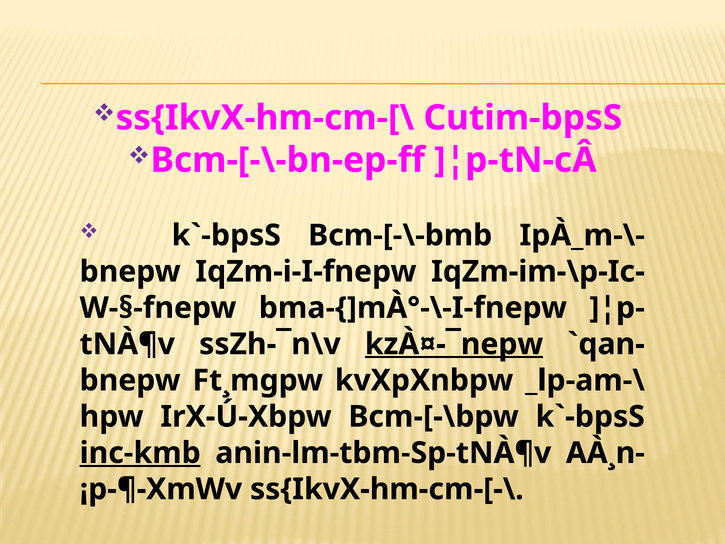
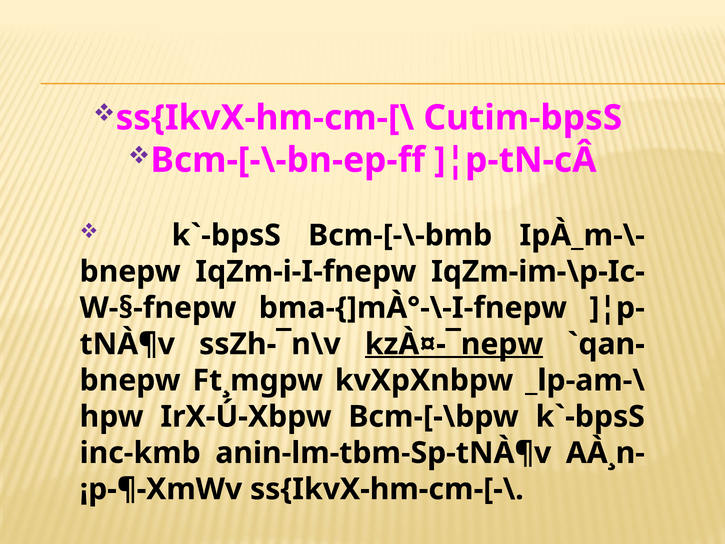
inc-kmb underline: present -> none
